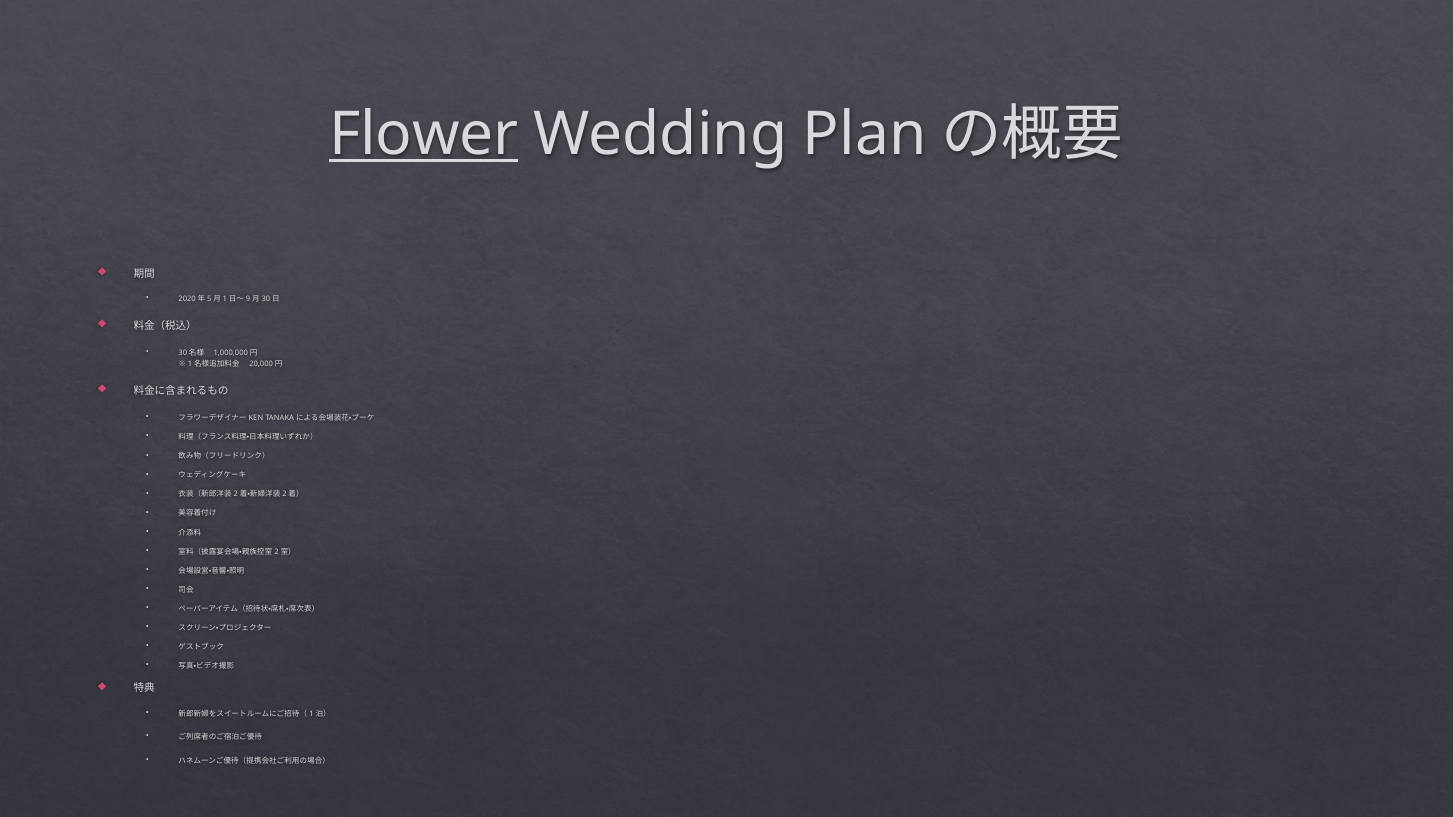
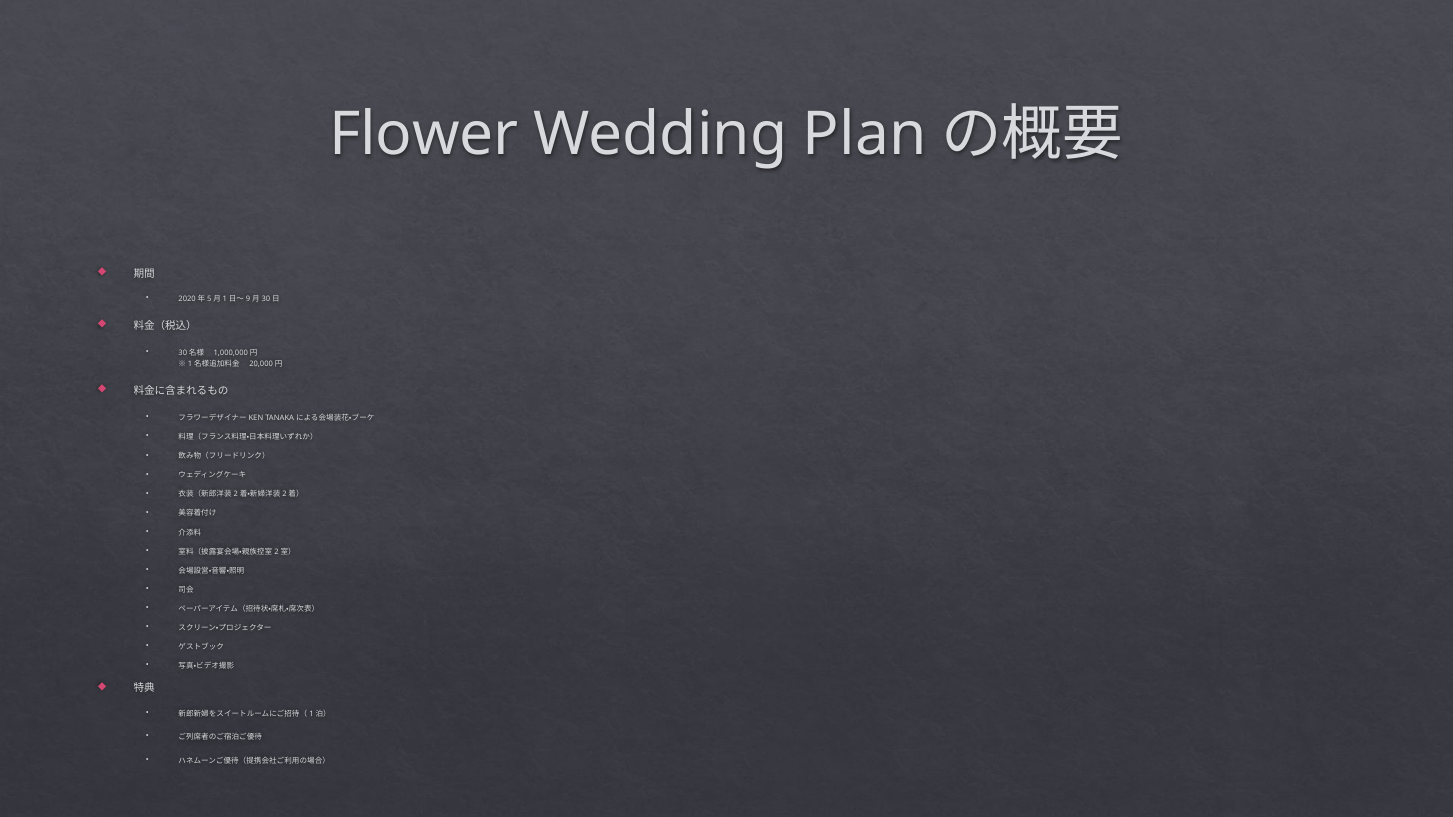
Flower underline: present -> none
